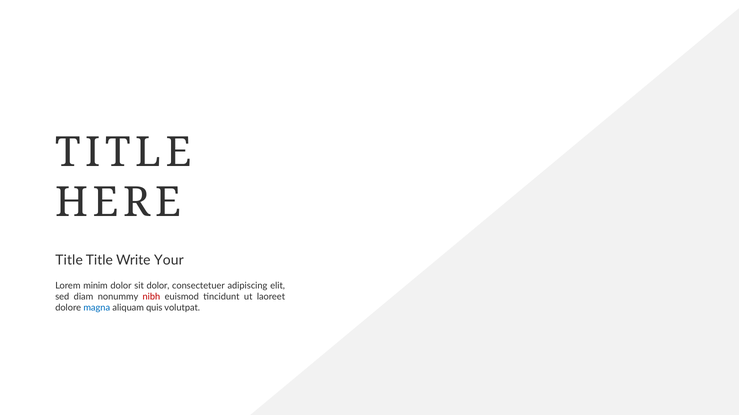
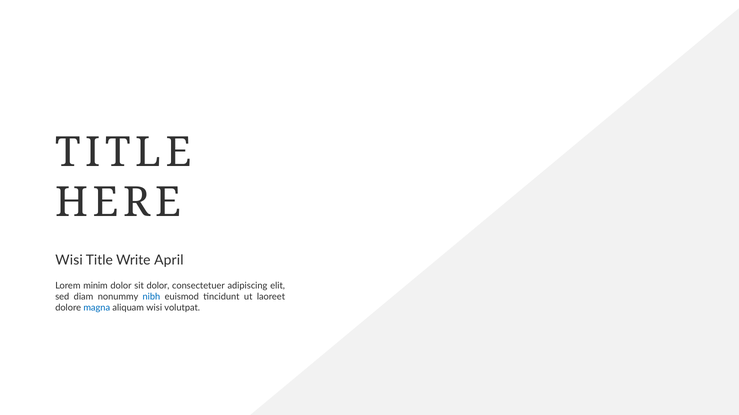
Title at (69, 261): Title -> Wisi
Your: Your -> April
nibh colour: red -> blue
aliquam quis: quis -> wisi
